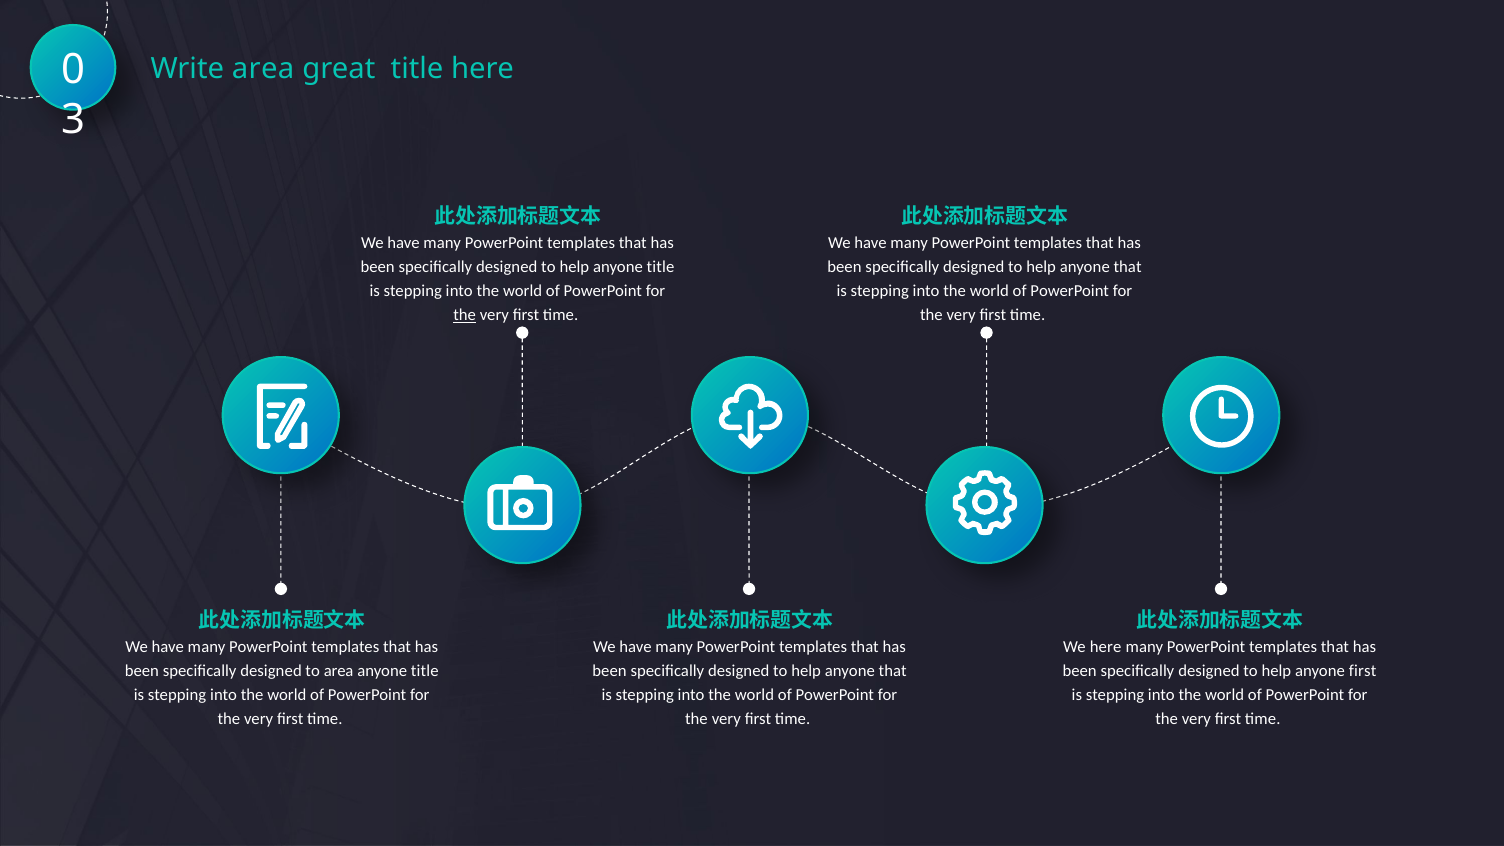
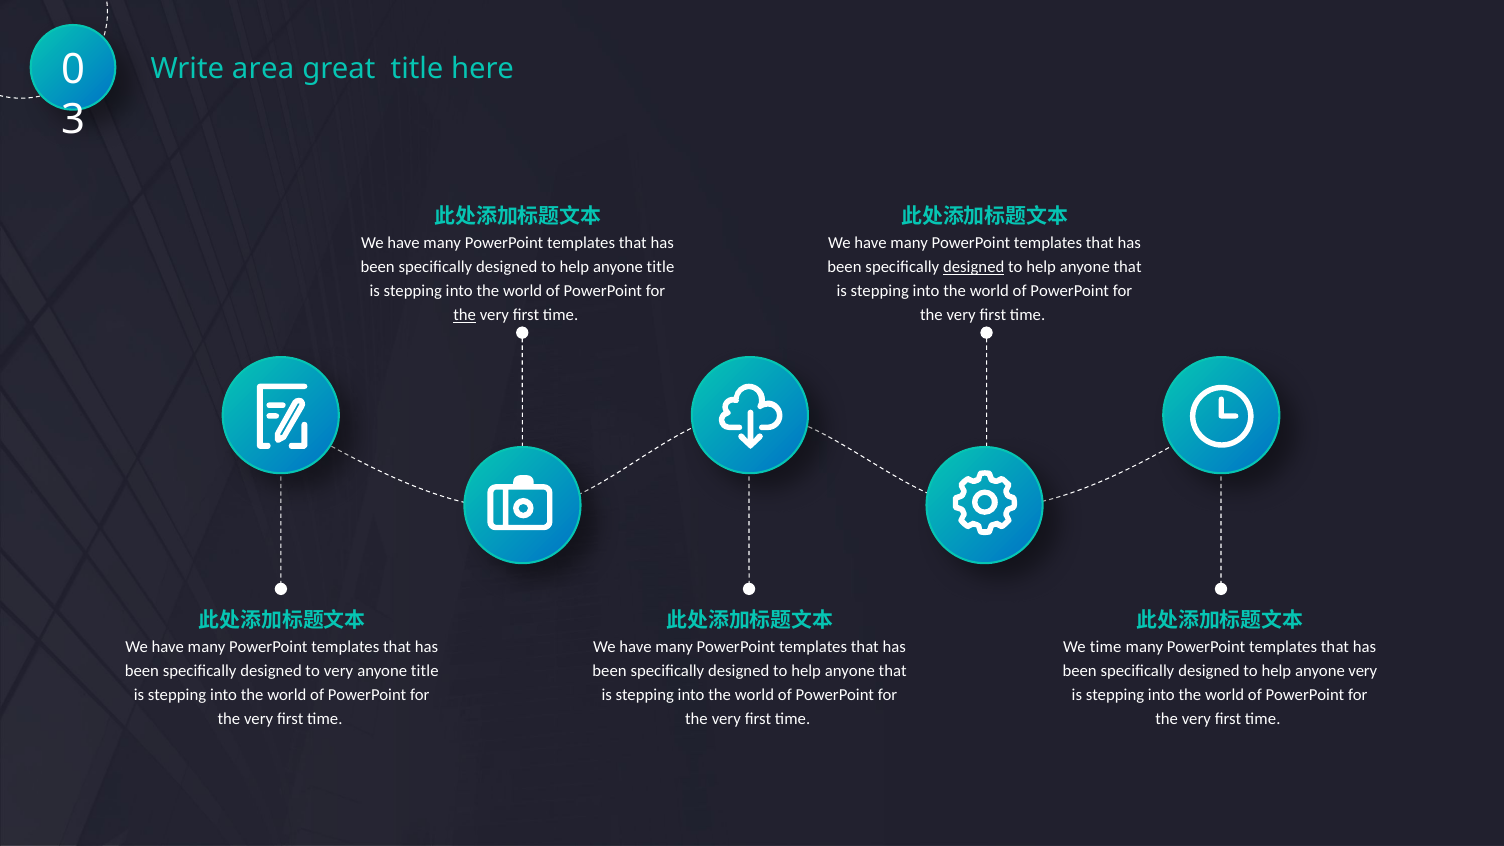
designed at (974, 267) underline: none -> present
We here: here -> time
to area: area -> very
anyone first: first -> very
